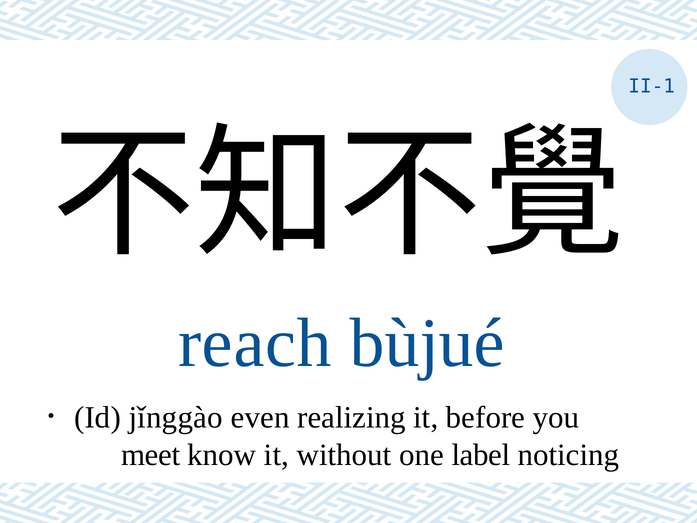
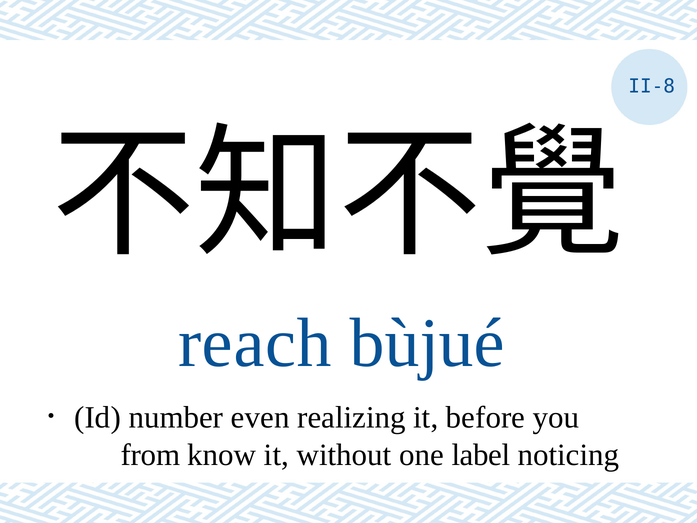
II-1: II-1 -> II-8
jǐnggào: jǐnggào -> number
meet: meet -> from
